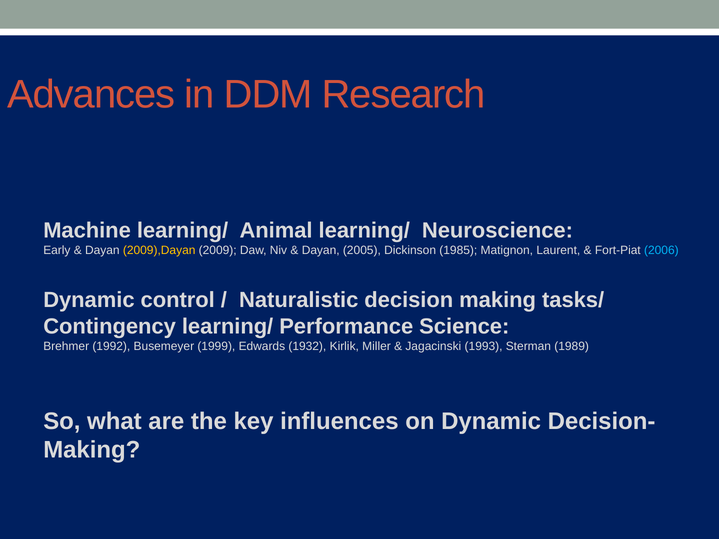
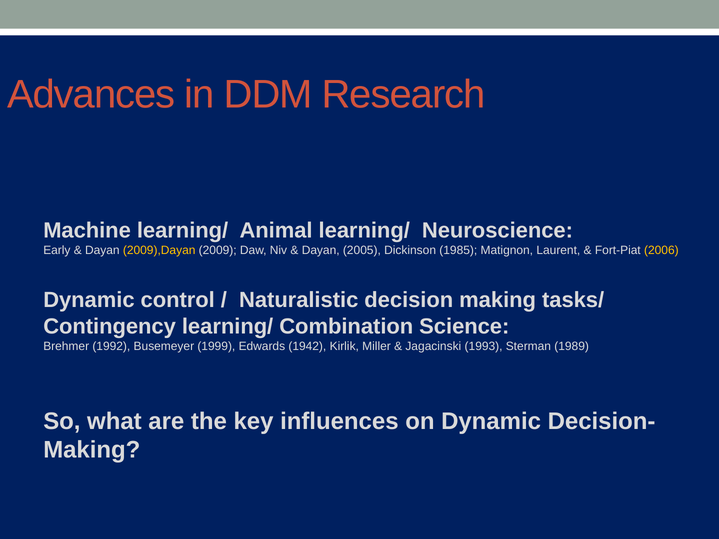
2006 colour: light blue -> yellow
Performance: Performance -> Combination
1932: 1932 -> 1942
